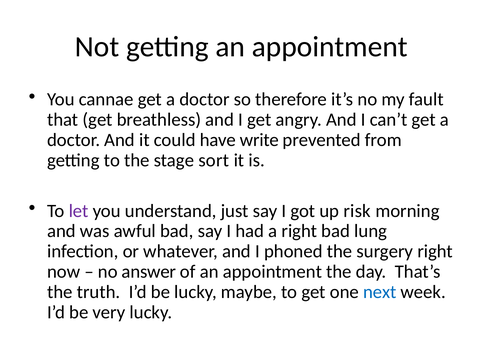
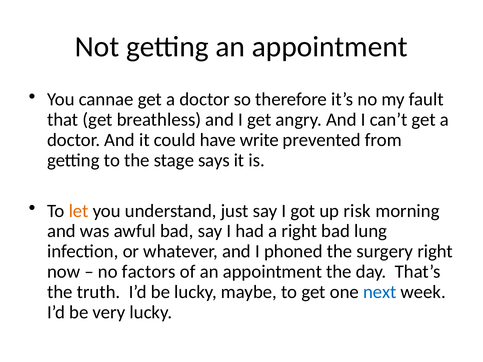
sort: sort -> says
let colour: purple -> orange
answer: answer -> factors
